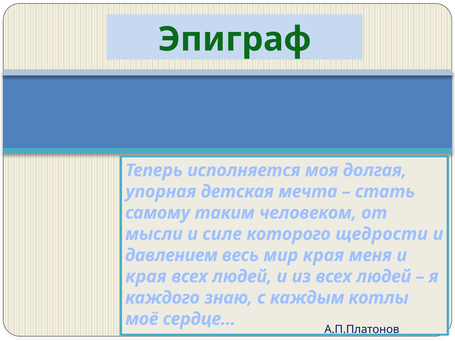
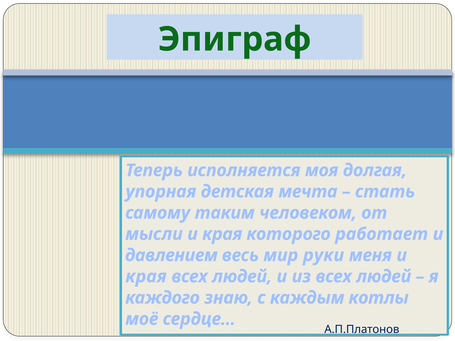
мысли и силе: силе -> края
щедрости: щедрости -> работает
мир края: края -> руки
